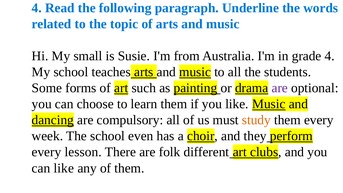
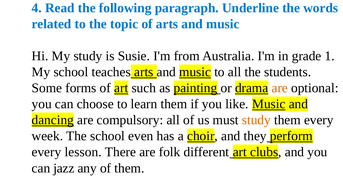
My small: small -> study
grade 4: 4 -> 1
are at (280, 88) colour: purple -> orange
can like: like -> jazz
